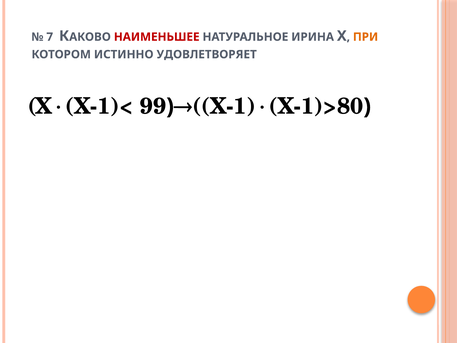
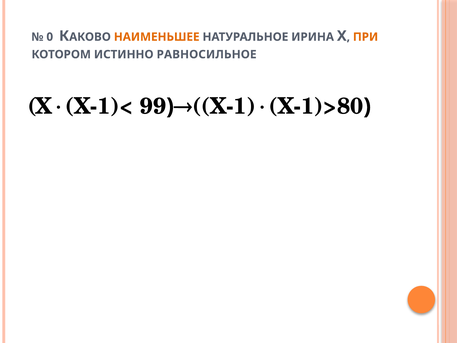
7: 7 -> 0
НАИМЕНЬШЕЕ colour: red -> orange
УДОВЛЕТВОРЯЕТ: УДОВЛЕТВОРЯЕТ -> РАВНОСИЛЬНОЕ
